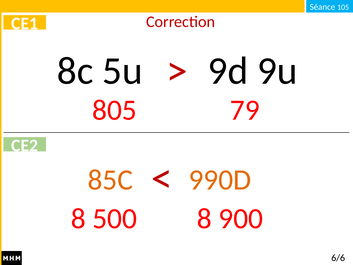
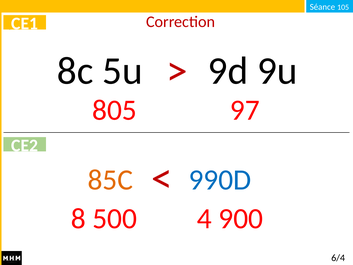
79: 79 -> 97
990D colour: orange -> blue
500 8: 8 -> 4
6/6: 6/6 -> 6/4
